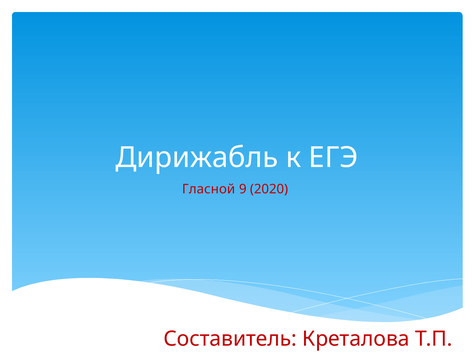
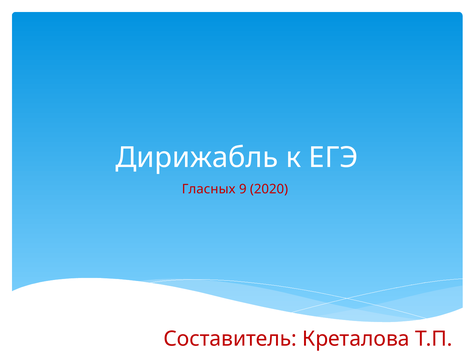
Гласной: Гласной -> Гласных
